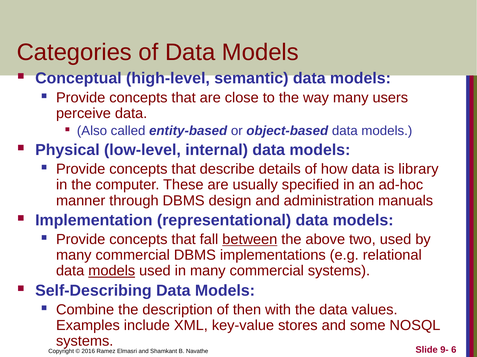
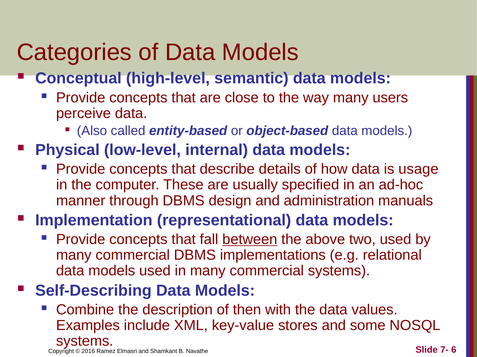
library: library -> usage
models at (112, 271) underline: present -> none
9-: 9- -> 7-
